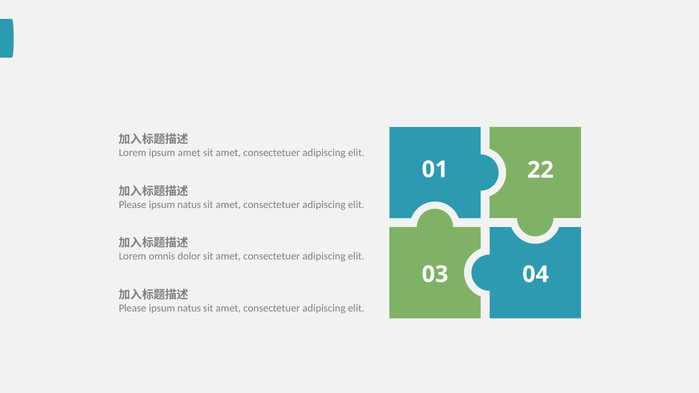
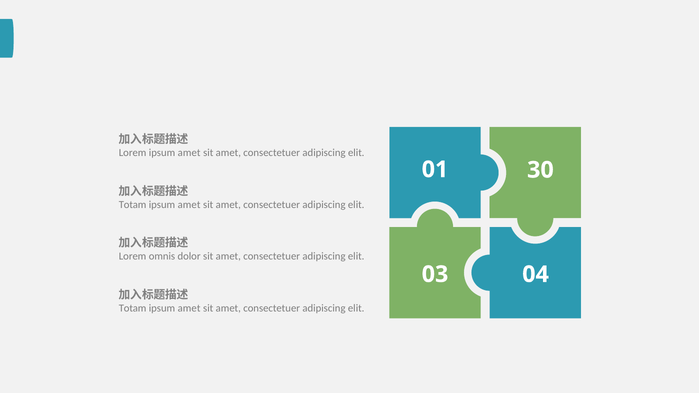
22: 22 -> 30
Please at (133, 205): Please -> Totam
natus at (189, 205): natus -> amet
Please at (133, 308): Please -> Totam
natus at (189, 308): natus -> amet
